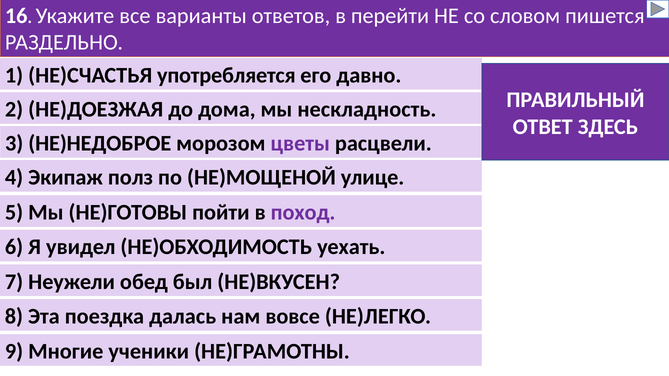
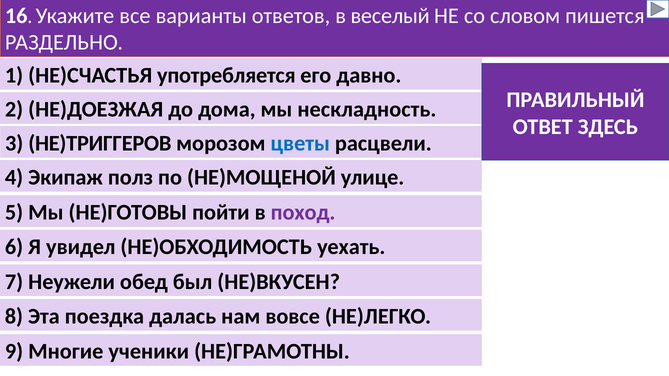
перейти: перейти -> веселый
НЕ)НЕДОБРОЕ: НЕ)НЕДОБРОЕ -> НЕ)ТРИГГЕРОВ
цветы colour: purple -> blue
